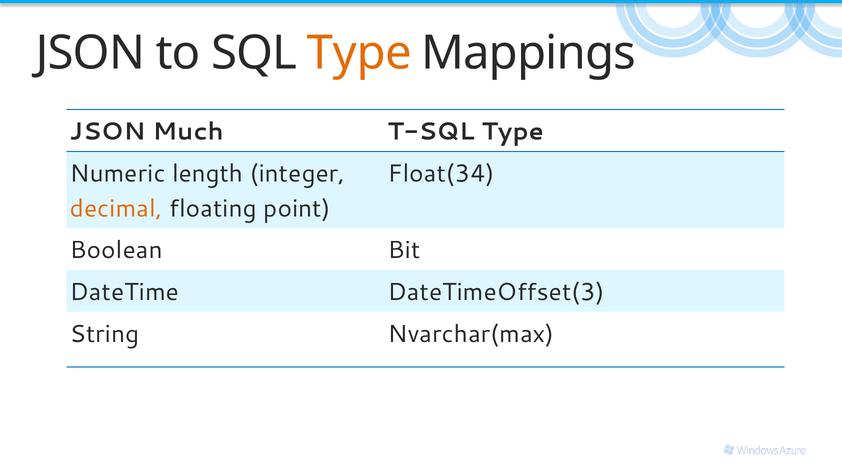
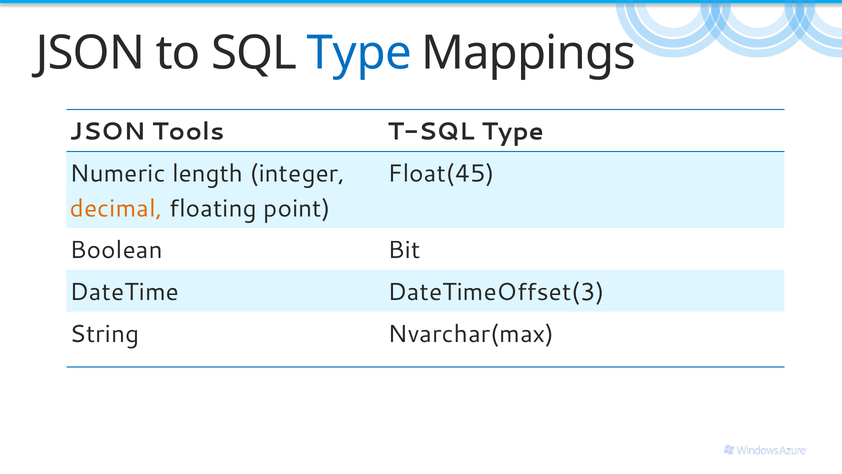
Type at (359, 53) colour: orange -> blue
Much: Much -> Tools
Float(34: Float(34 -> Float(45
